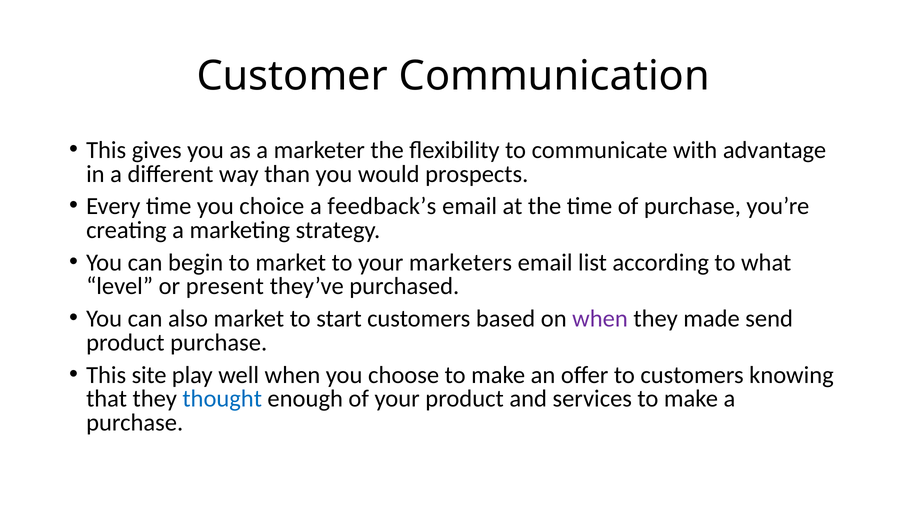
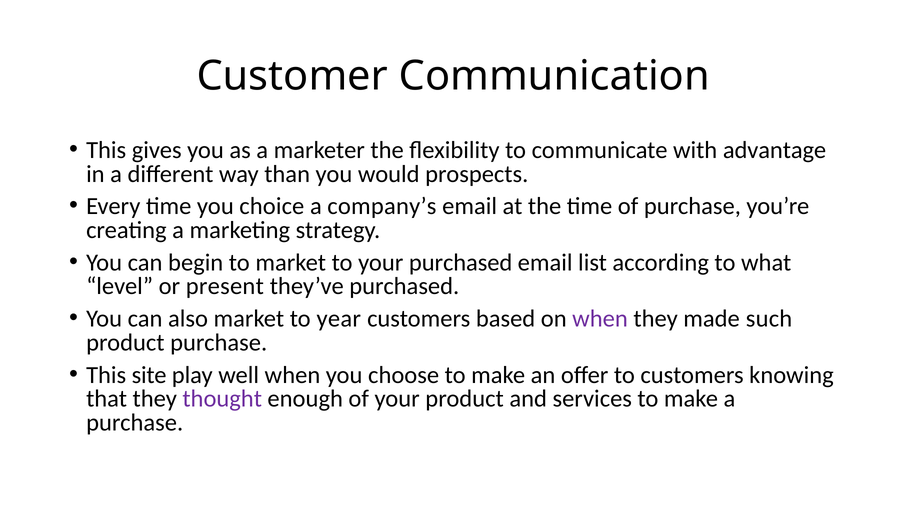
feedback’s: feedback’s -> company’s
your marketers: marketers -> purchased
start: start -> year
send: send -> such
thought colour: blue -> purple
